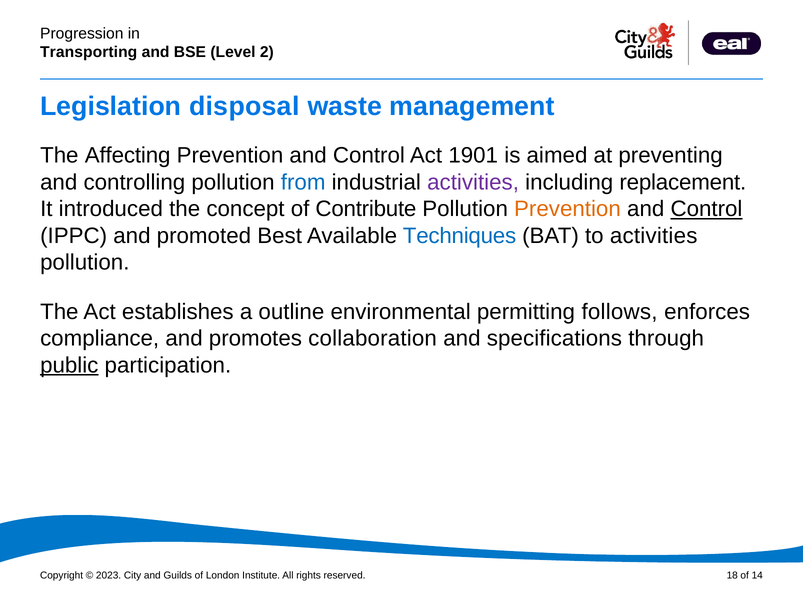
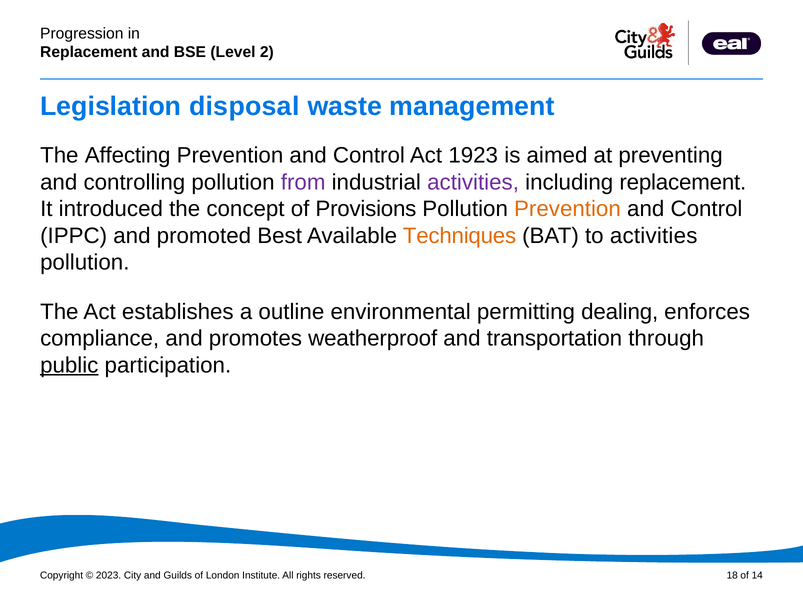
Transporting at (89, 52): Transporting -> Replacement
1901: 1901 -> 1923
from colour: blue -> purple
Contribute: Contribute -> Provisions
Control at (706, 209) underline: present -> none
Techniques colour: blue -> orange
follows: follows -> dealing
collaboration: collaboration -> weatherproof
specifications: specifications -> transportation
